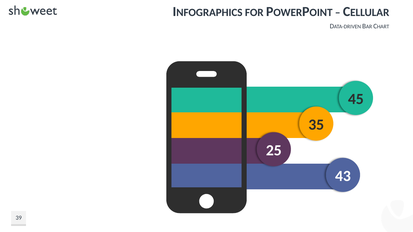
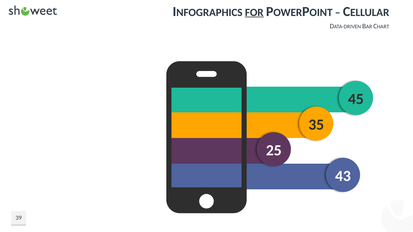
FOR underline: none -> present
